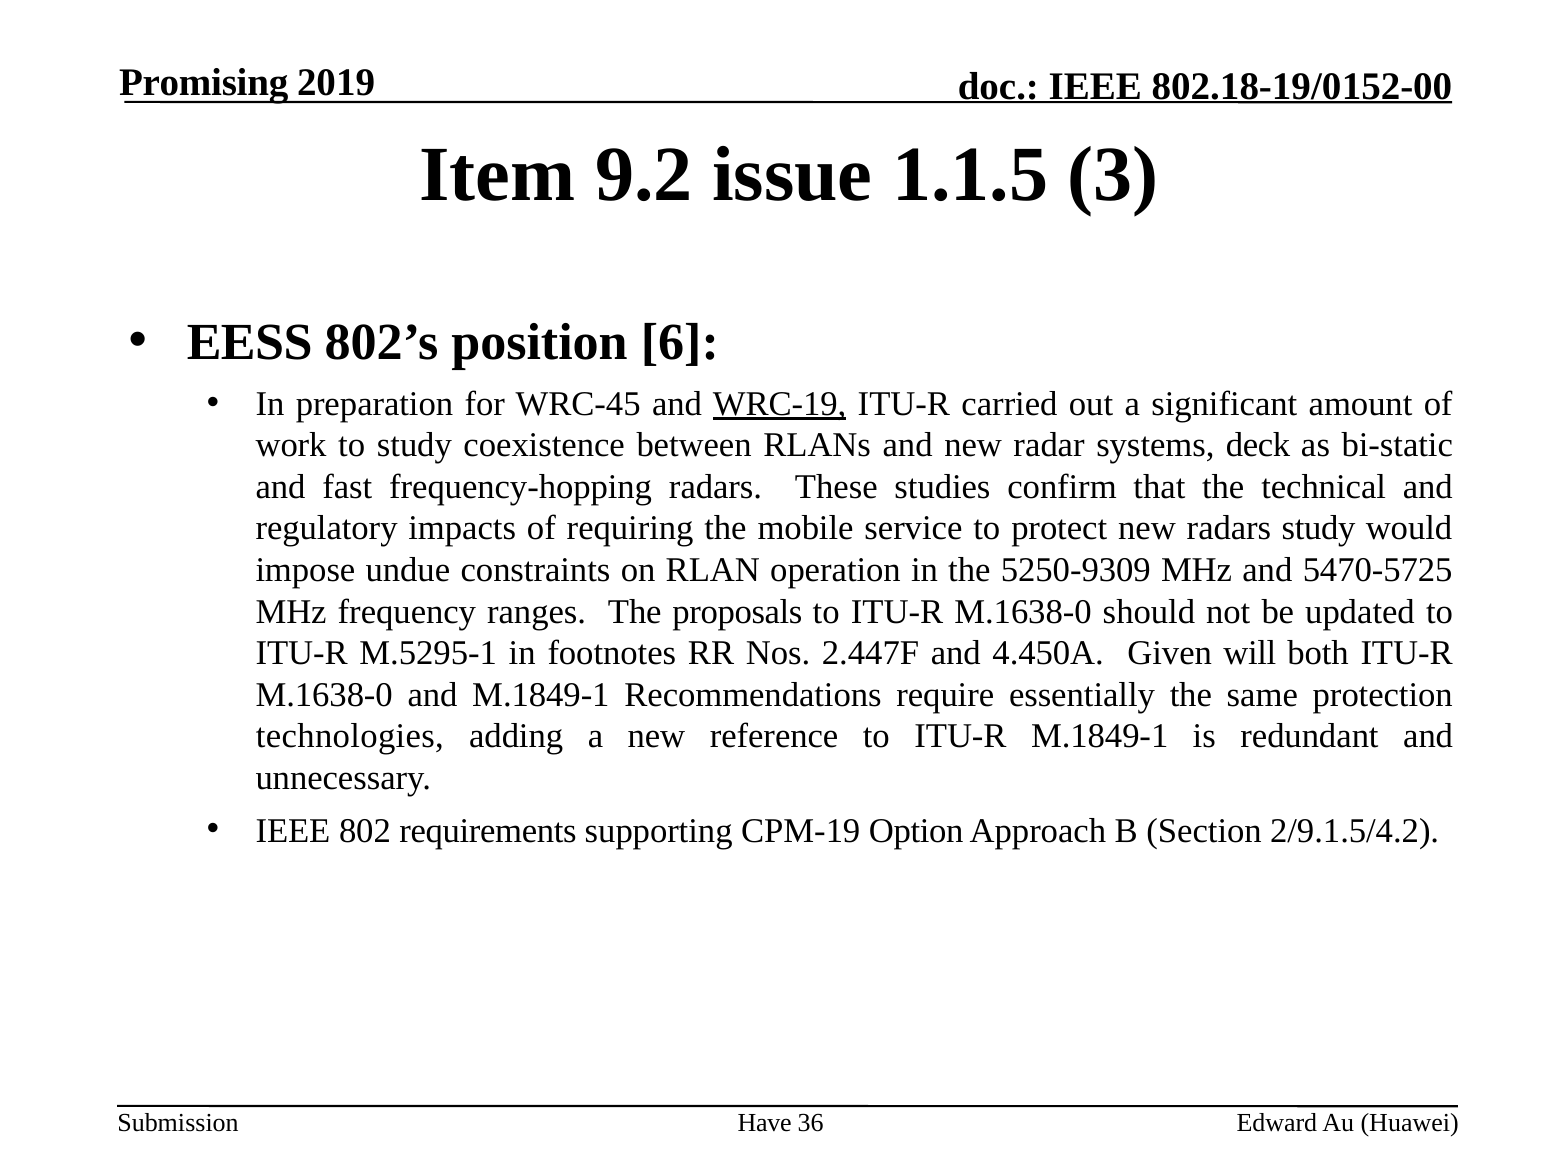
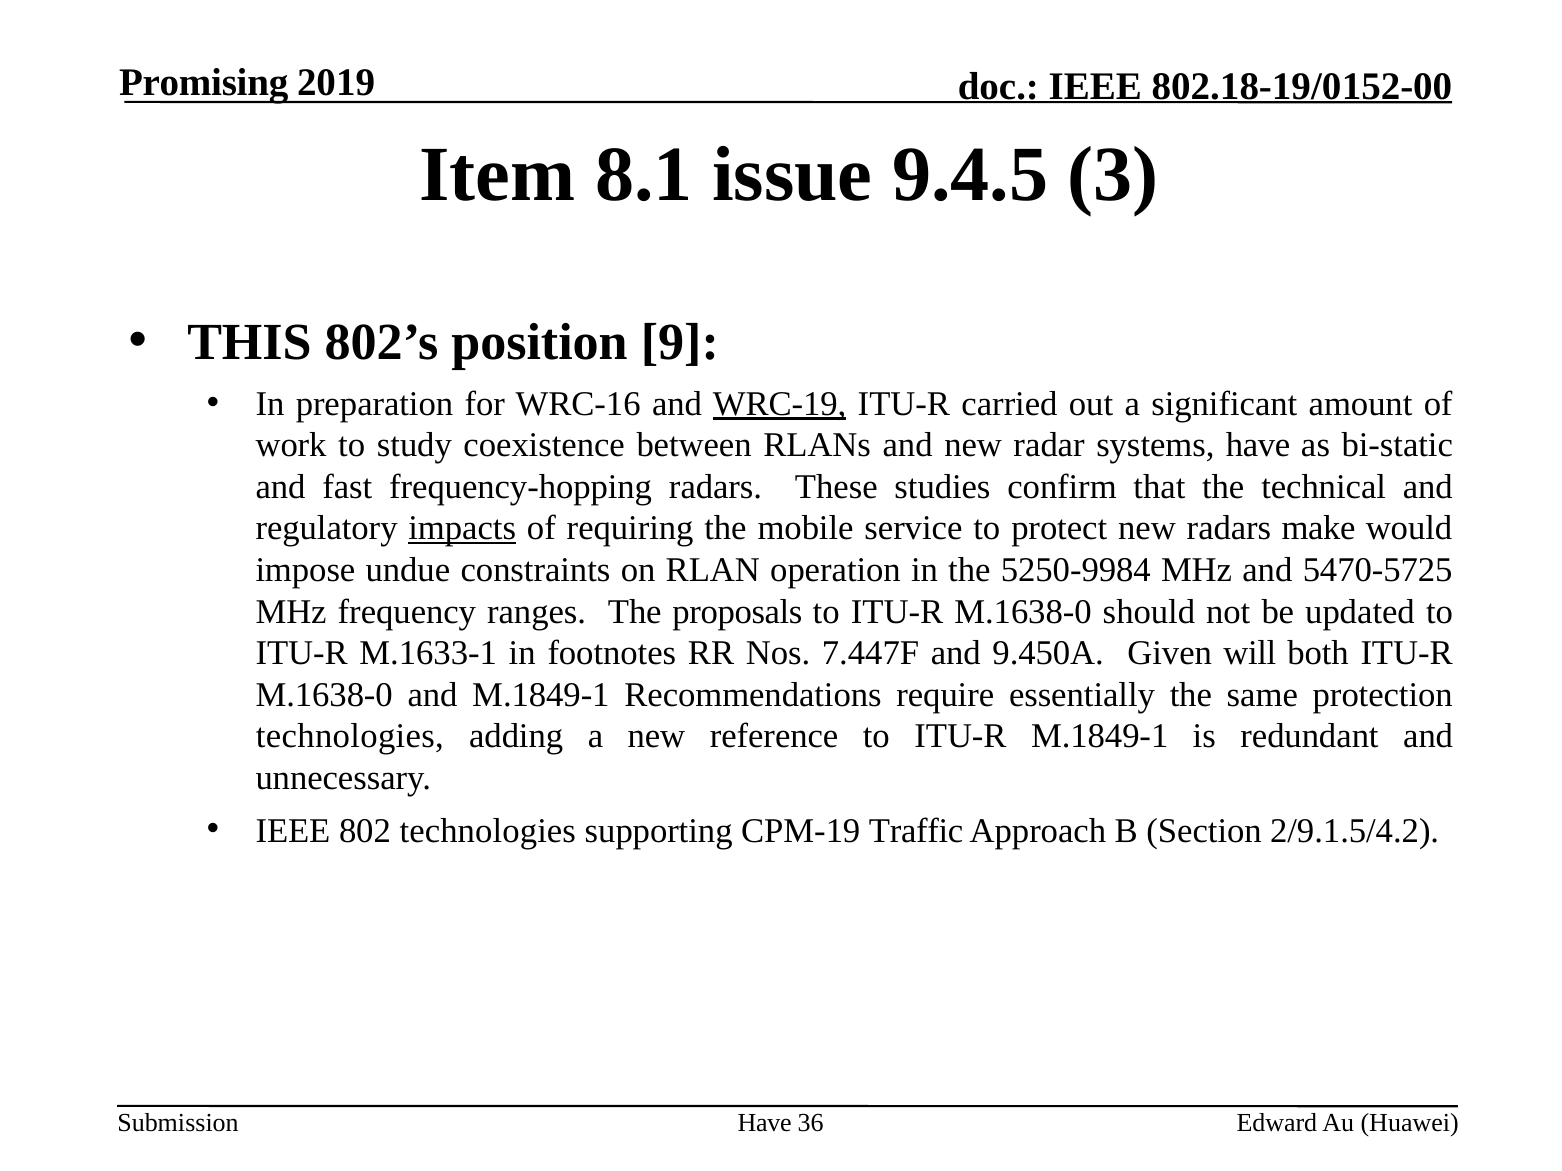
9.2: 9.2 -> 8.1
1.1.5: 1.1.5 -> 9.4.5
EESS: EESS -> THIS
6: 6 -> 9
WRC-45: WRC-45 -> WRC-16
systems deck: deck -> have
impacts underline: none -> present
radars study: study -> make
5250-9309: 5250-9309 -> 5250-9984
M.5295-1: M.5295-1 -> M.1633-1
2.447F: 2.447F -> 7.447F
4.450A: 4.450A -> 9.450A
802 requirements: requirements -> technologies
Option: Option -> Traffic
